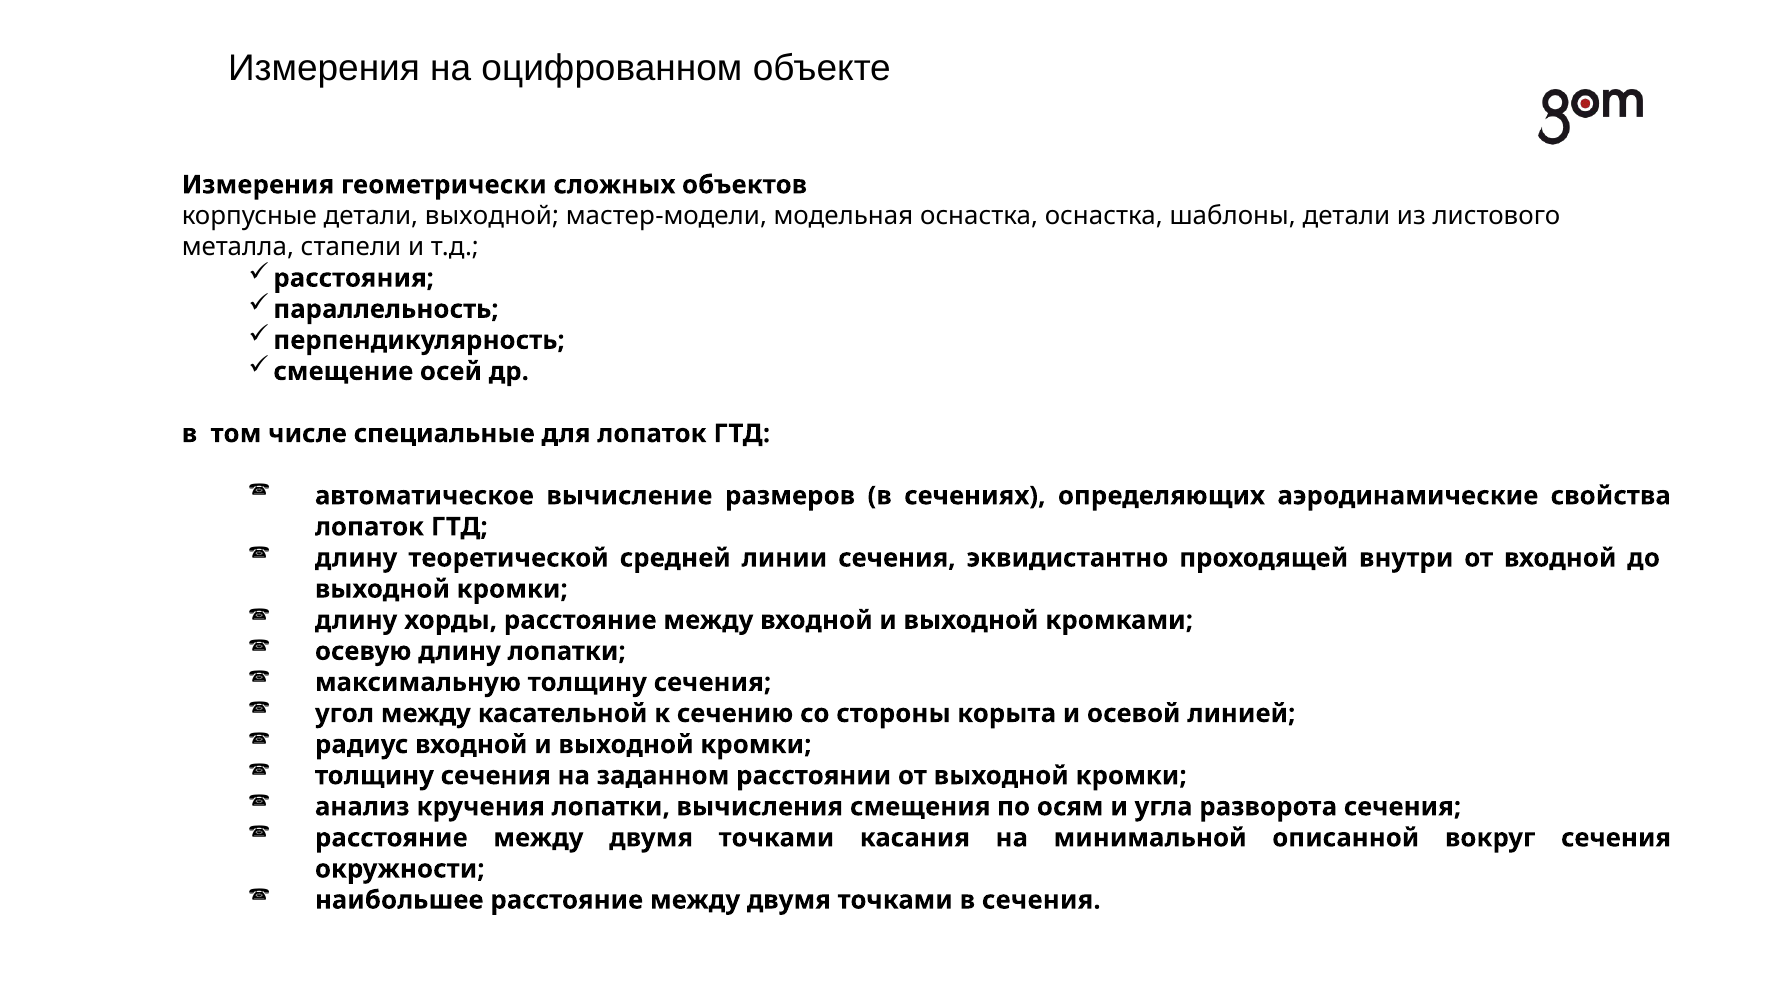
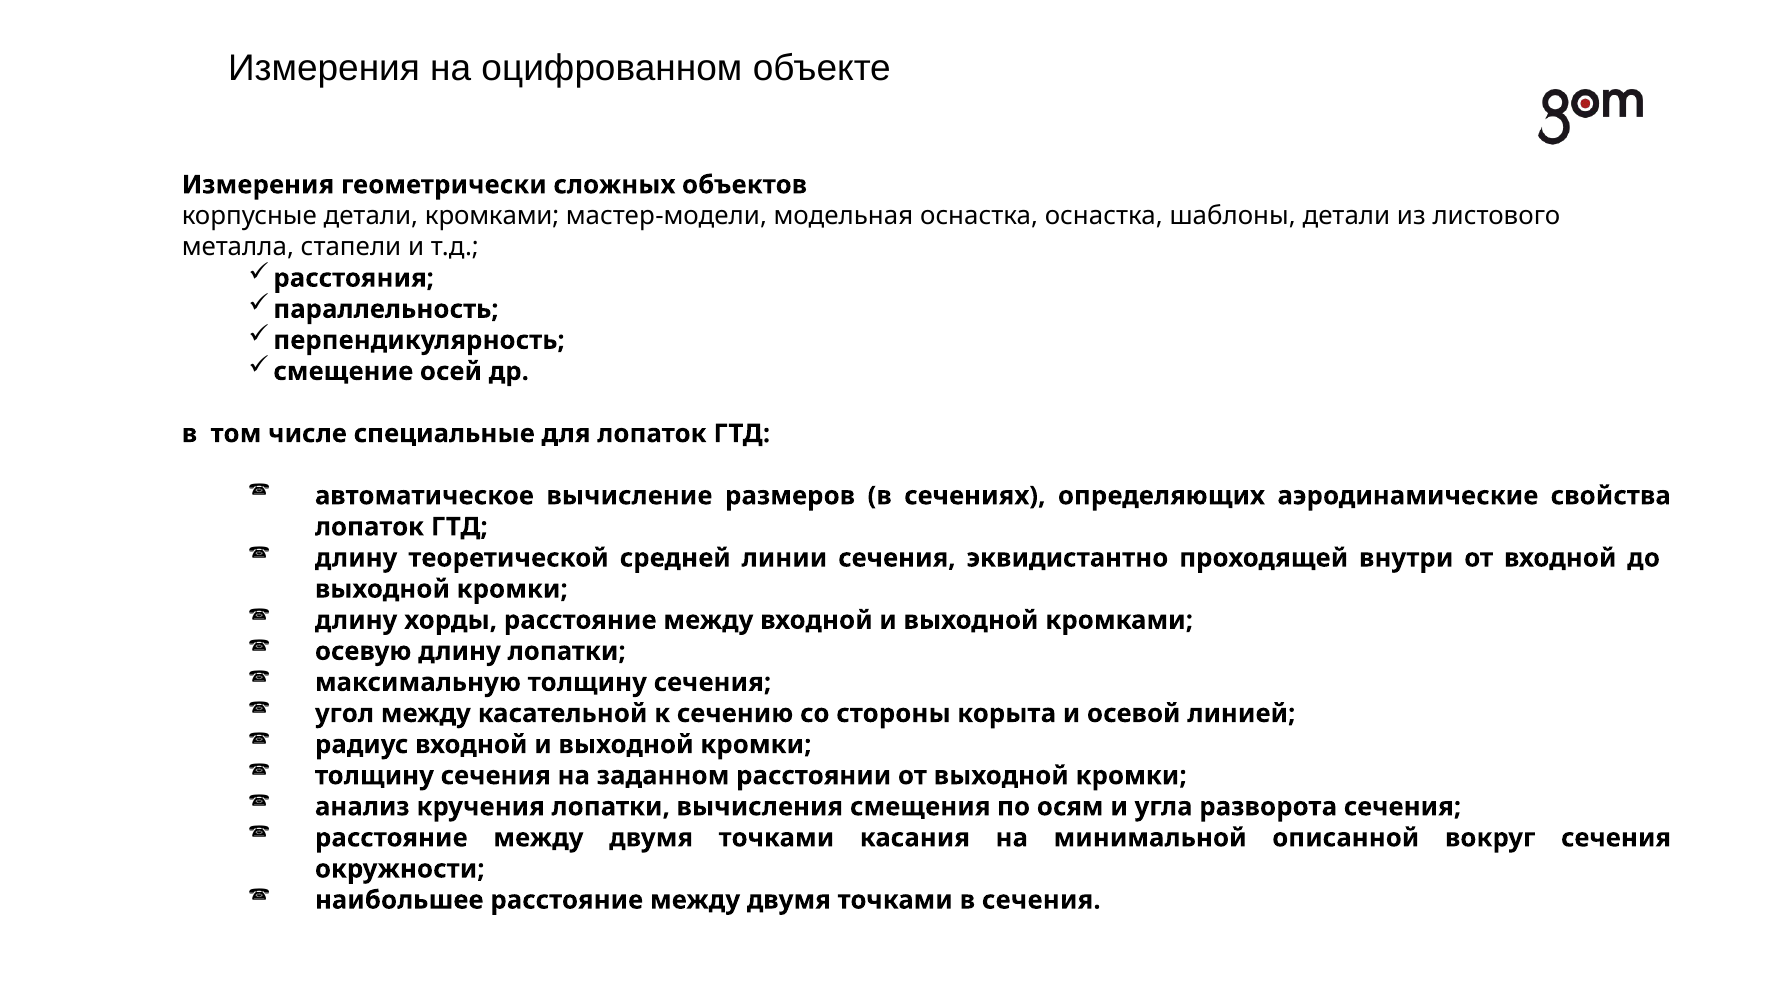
детали выходной: выходной -> кромками
